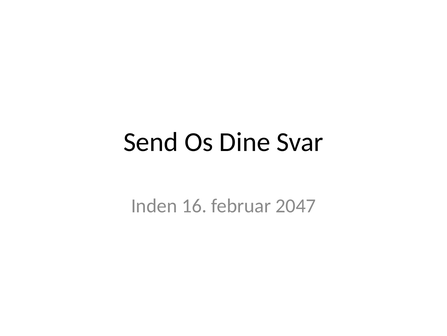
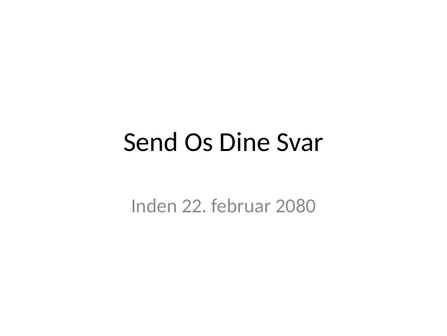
16: 16 -> 22
2047: 2047 -> 2080
